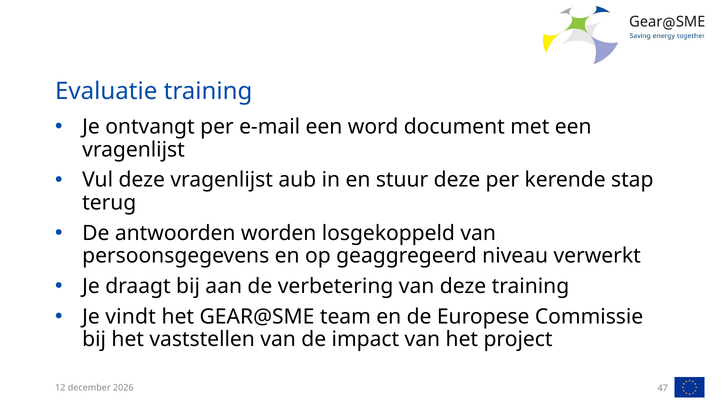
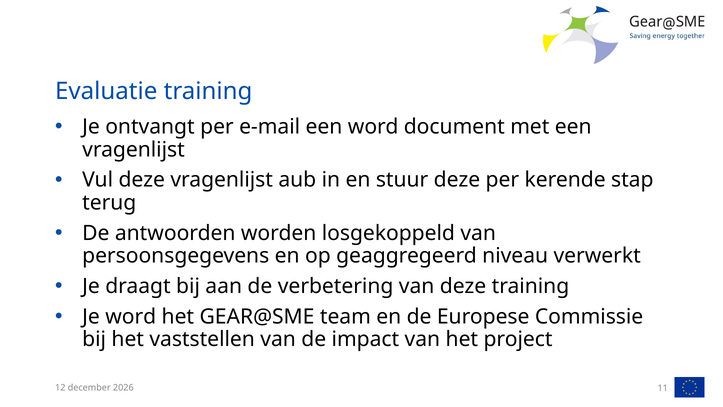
Je vindt: vindt -> word
47: 47 -> 11
